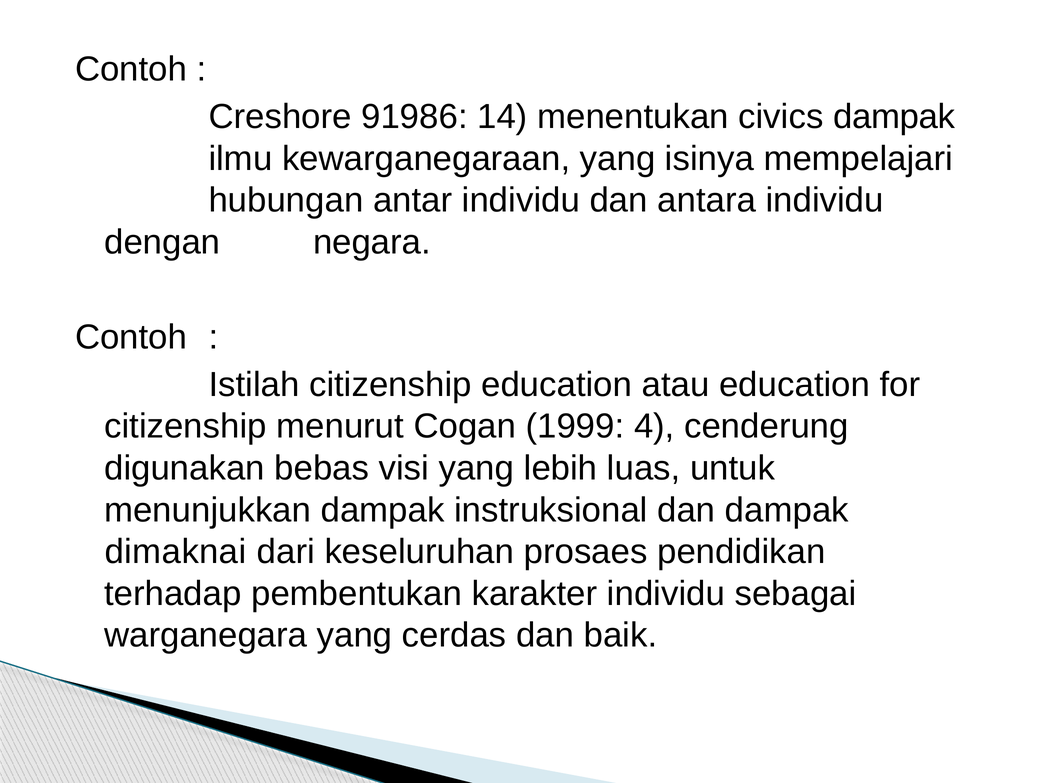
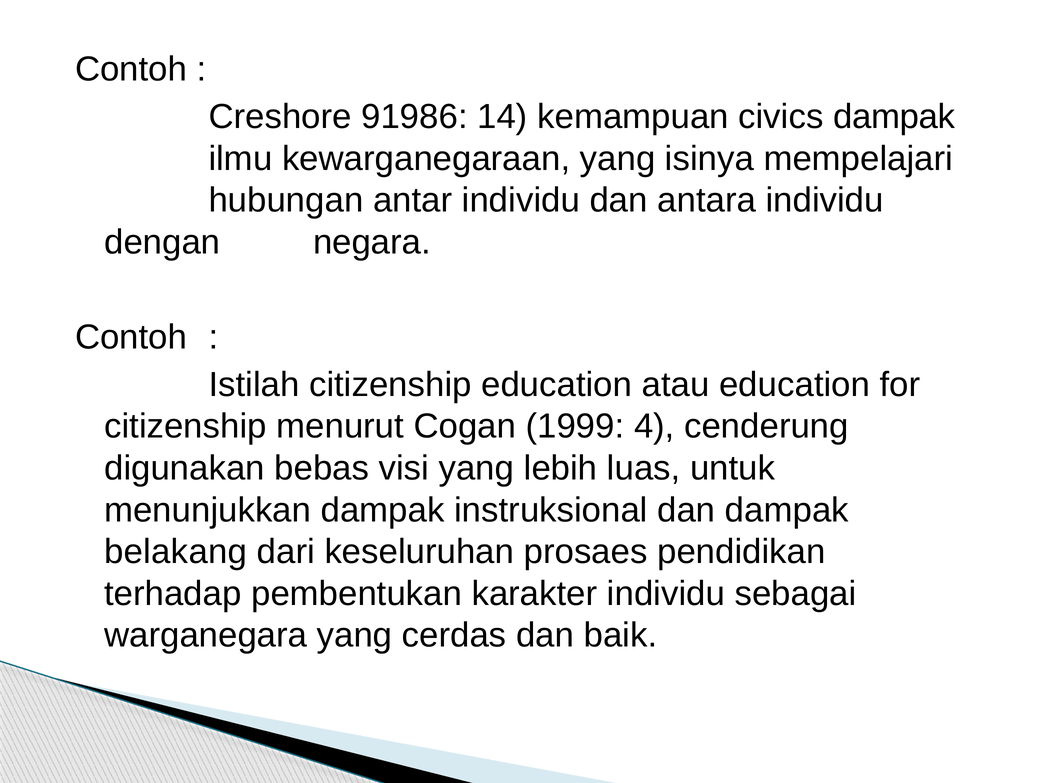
menentukan: menentukan -> kemampuan
dimaknai: dimaknai -> belakang
